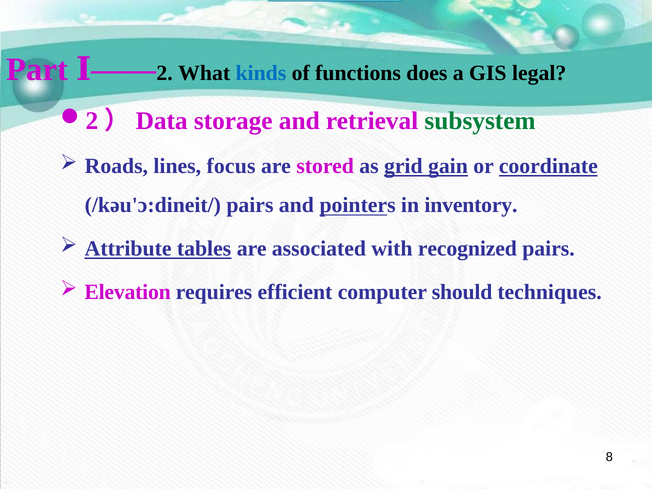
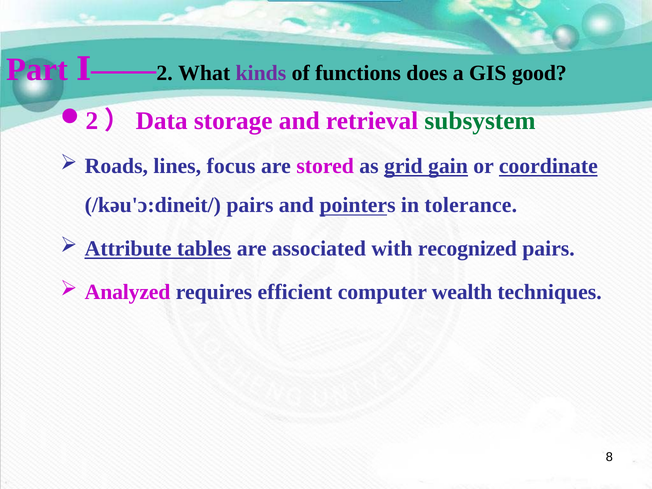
kinds colour: blue -> purple
legal: legal -> good
inventory: inventory -> tolerance
Elevation: Elevation -> Analyzed
should: should -> wealth
